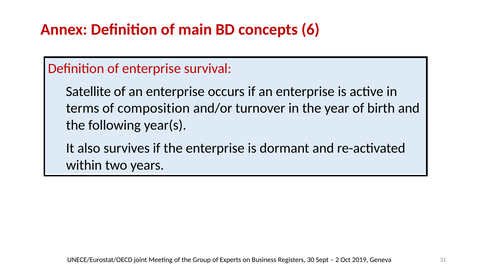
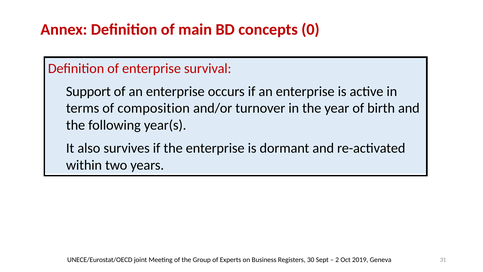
6: 6 -> 0
Satellite: Satellite -> Support
